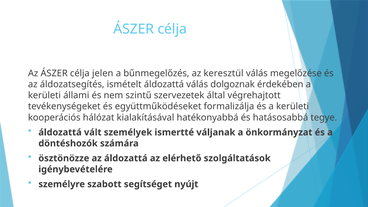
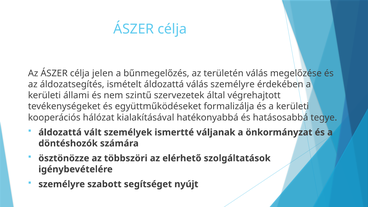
keresztül: keresztül -> területén
válás dolgoznak: dolgoznak -> személyre
az áldozattá: áldozattá -> többszöri
